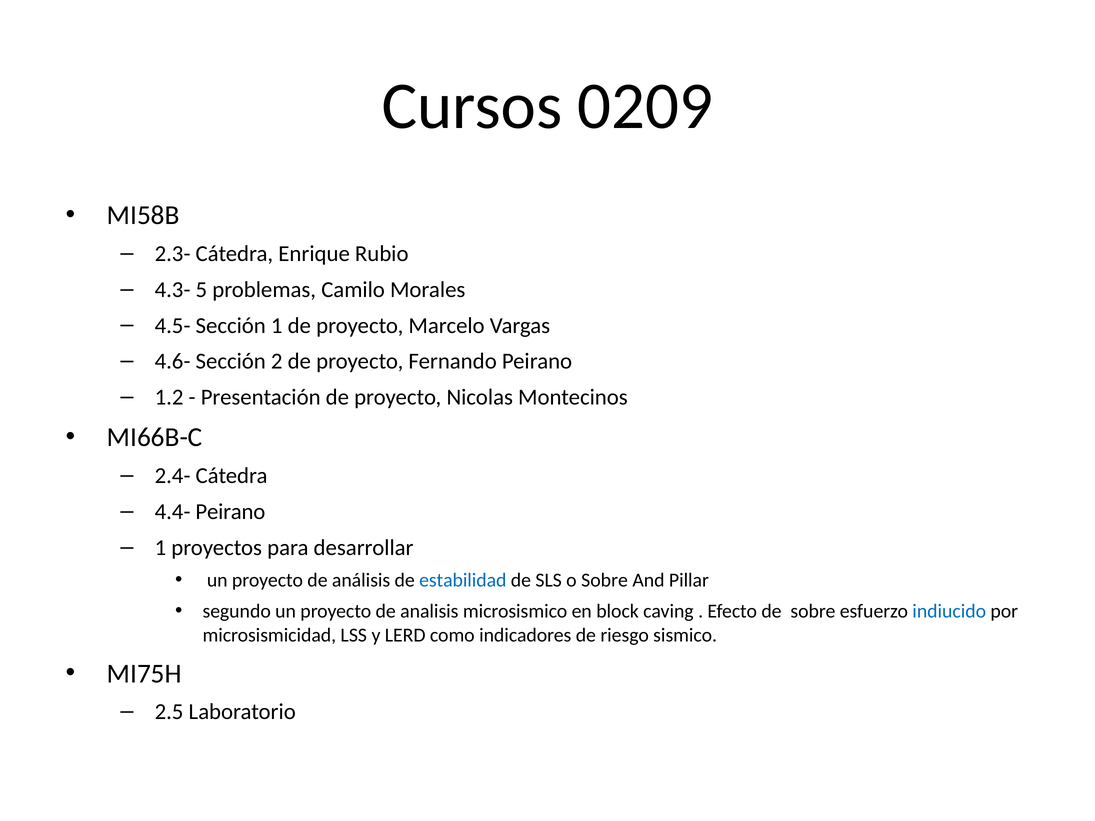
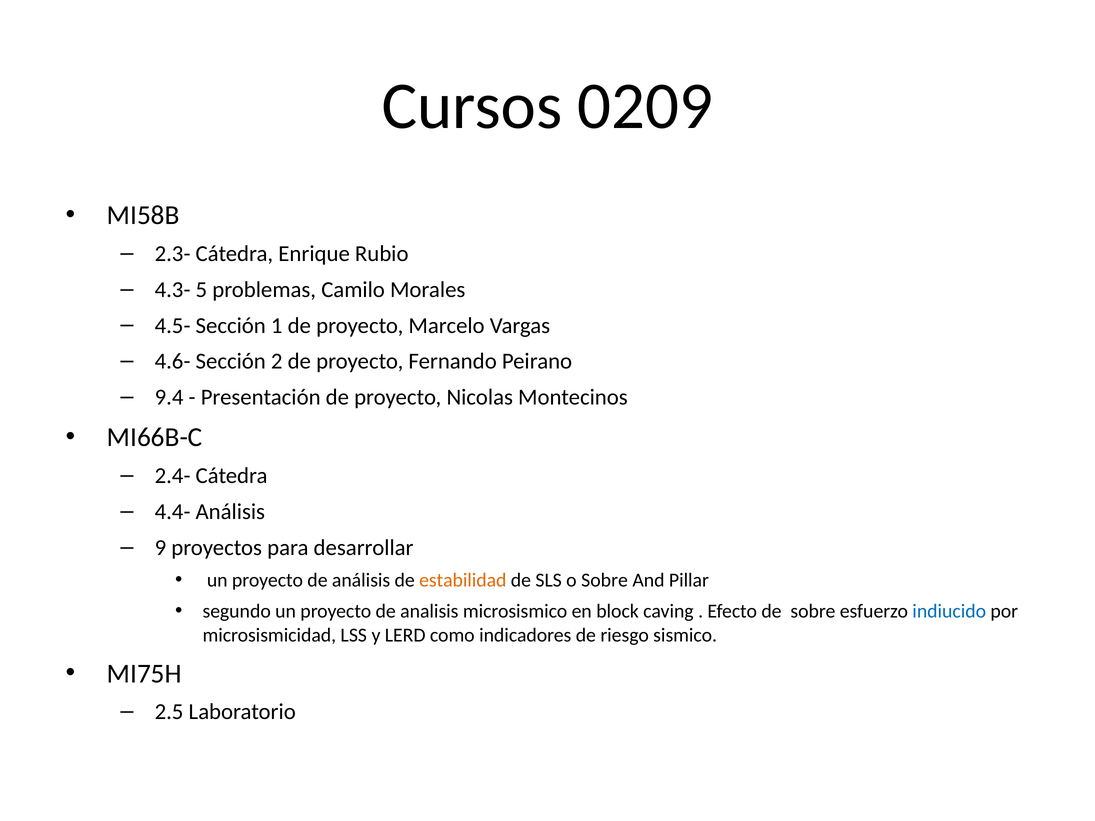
1.2: 1.2 -> 9.4
4.4- Peirano: Peirano -> Análisis
1 at (160, 548): 1 -> 9
estabilidad colour: blue -> orange
